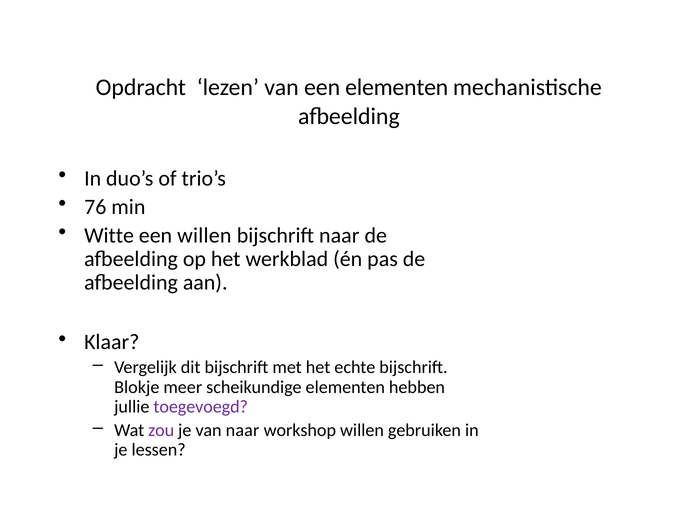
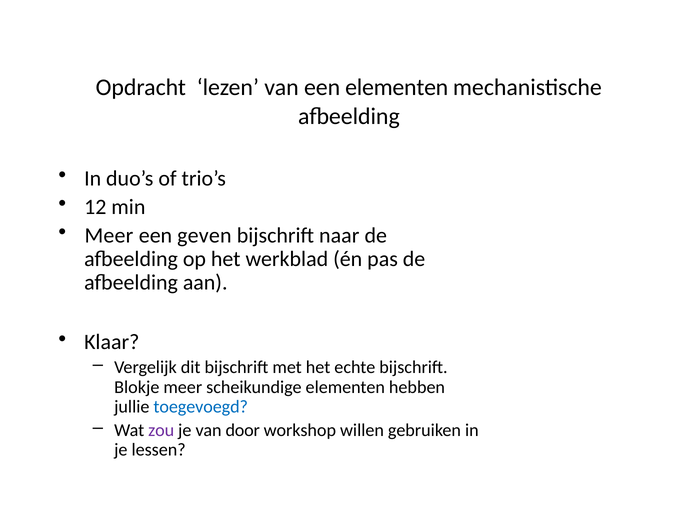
76: 76 -> 12
Witte at (109, 235): Witte -> Meer
een willen: willen -> geven
toegevoegd colour: purple -> blue
van naar: naar -> door
